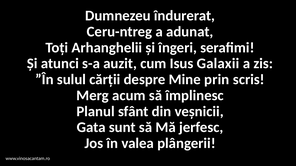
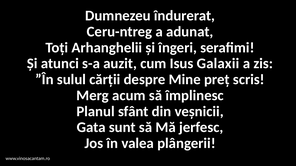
prin: prin -> preț
